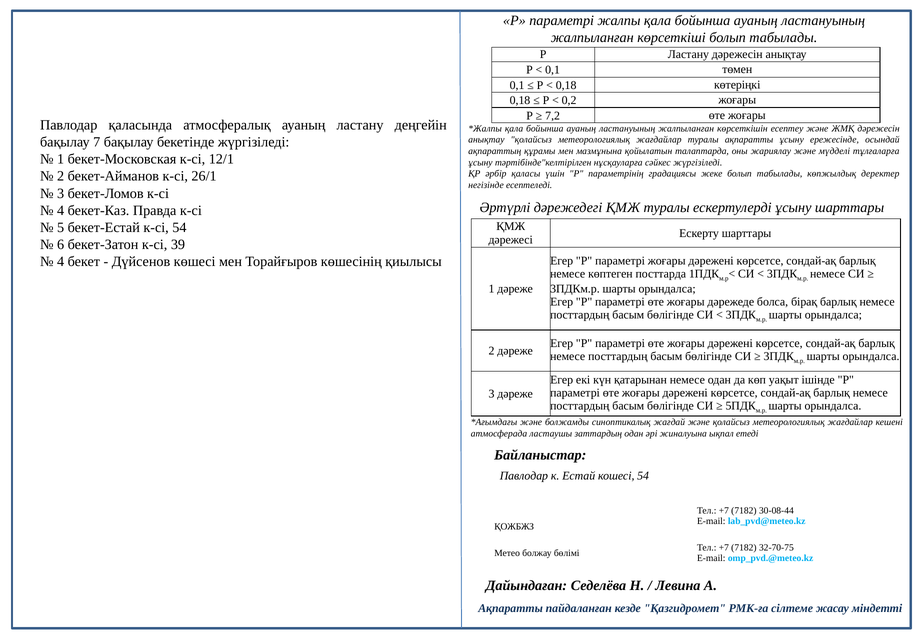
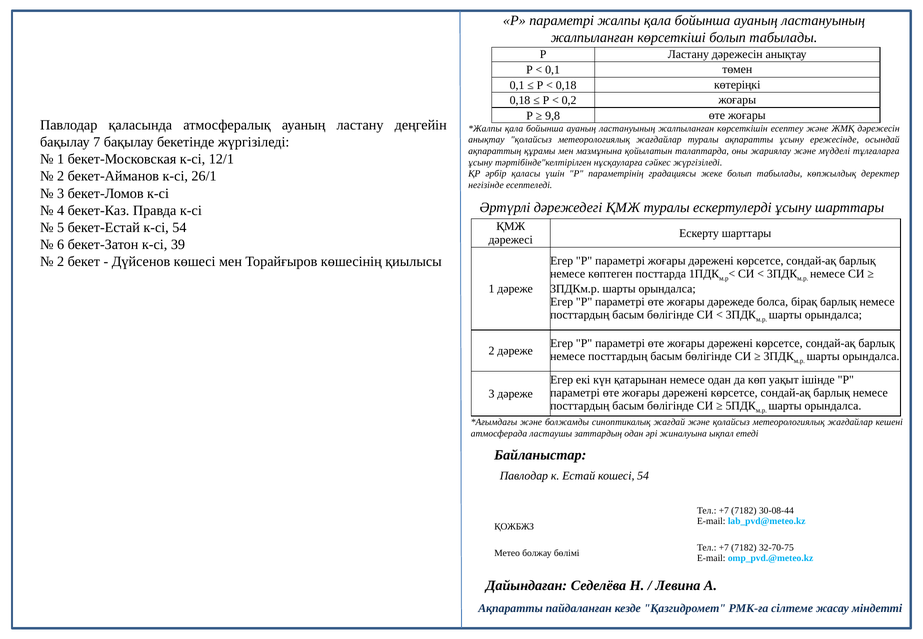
7,2: 7,2 -> 9,8
4 at (61, 261): 4 -> 2
